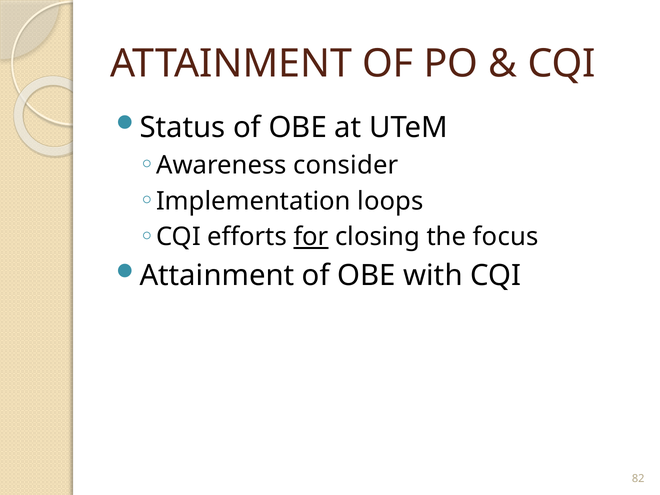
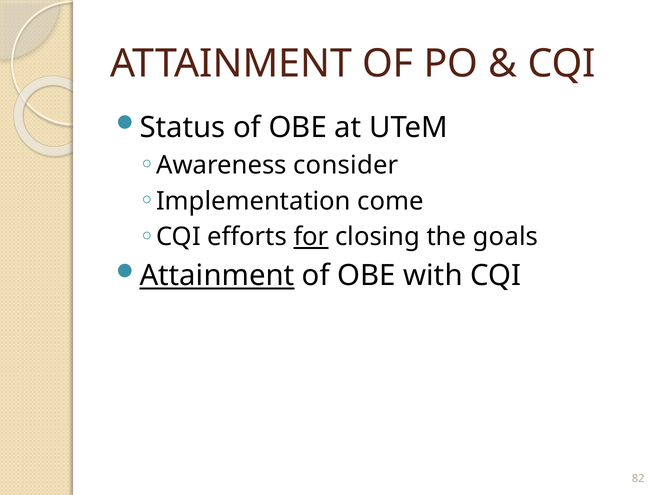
loops: loops -> come
focus: focus -> goals
Attainment at (217, 276) underline: none -> present
